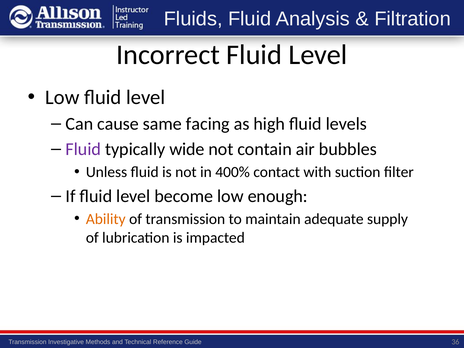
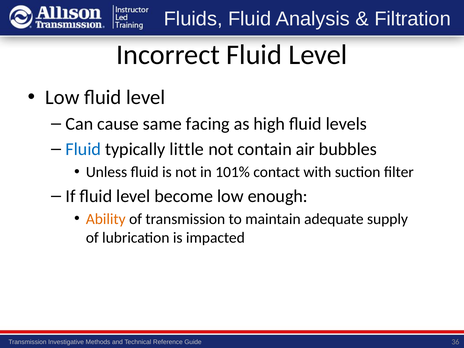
Fluid at (83, 149) colour: purple -> blue
wide: wide -> little
400%: 400% -> 101%
